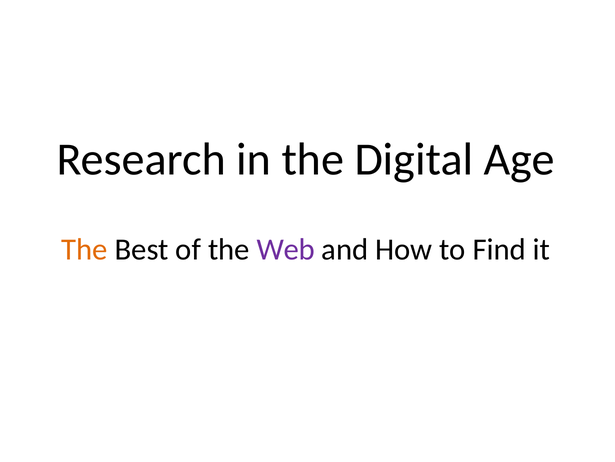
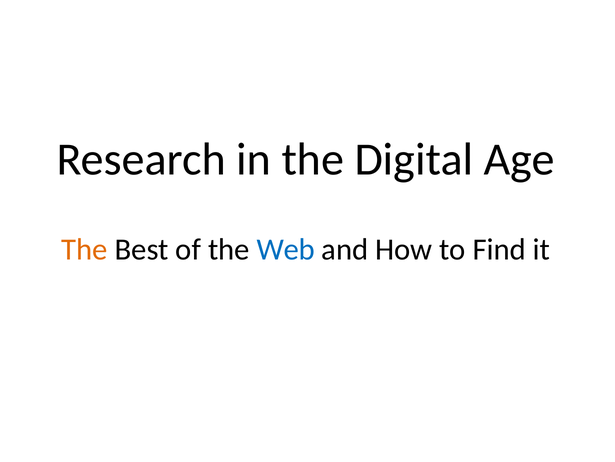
Web colour: purple -> blue
